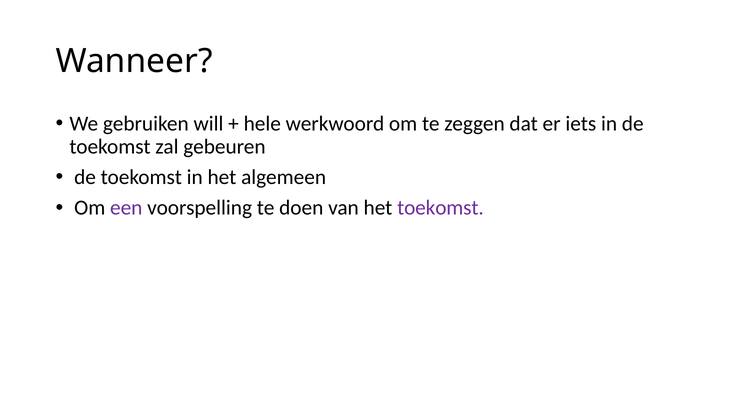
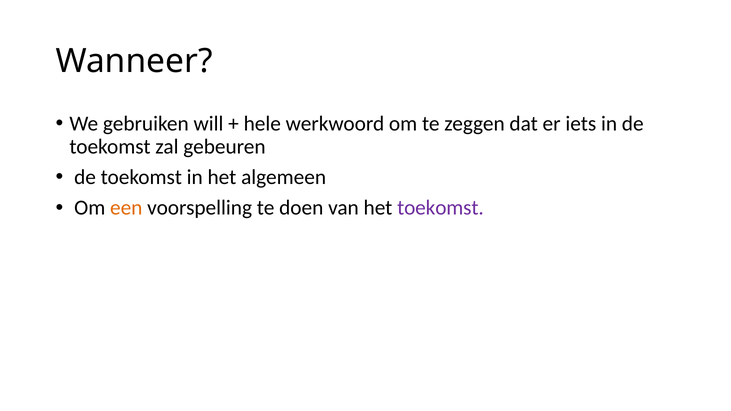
een colour: purple -> orange
